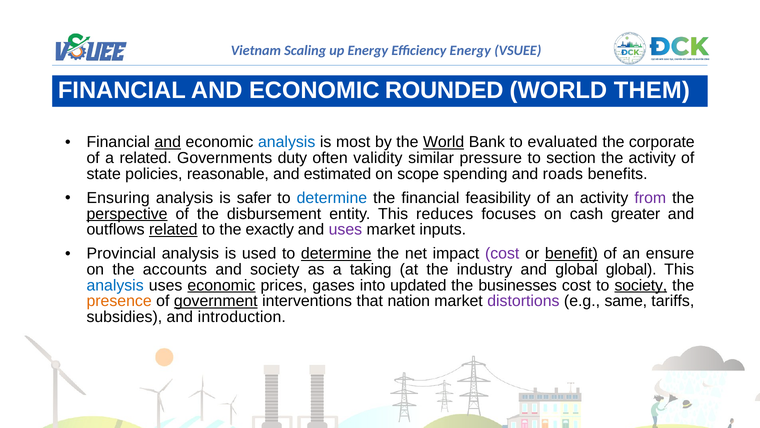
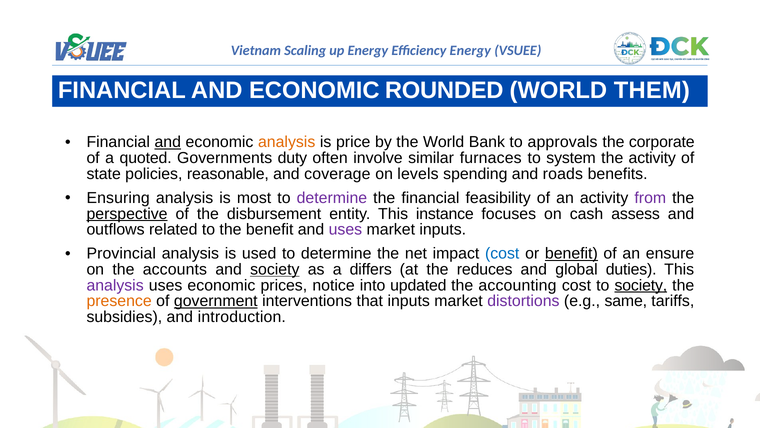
analysis at (287, 142) colour: blue -> orange
most: most -> price
World at (444, 142) underline: present -> none
evaluated: evaluated -> approvals
a related: related -> quoted
validity: validity -> involve
pressure: pressure -> furnaces
section: section -> system
estimated: estimated -> coverage
scope: scope -> levels
safer: safer -> most
determine at (332, 198) colour: blue -> purple
reduces: reduces -> instance
greater: greater -> assess
related at (173, 229) underline: present -> none
the exactly: exactly -> benefit
determine at (336, 253) underline: present -> none
cost at (502, 253) colour: purple -> blue
society at (275, 269) underline: none -> present
taking: taking -> differs
industry: industry -> reduces
global global: global -> duties
analysis at (115, 285) colour: blue -> purple
economic at (221, 285) underline: present -> none
gases: gases -> notice
businesses: businesses -> accounting
that nation: nation -> inputs
